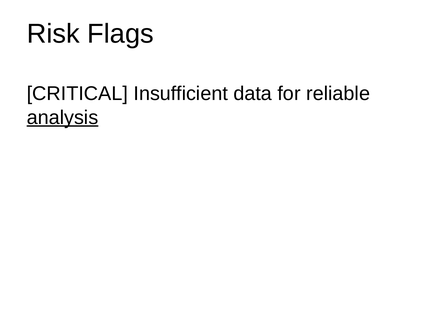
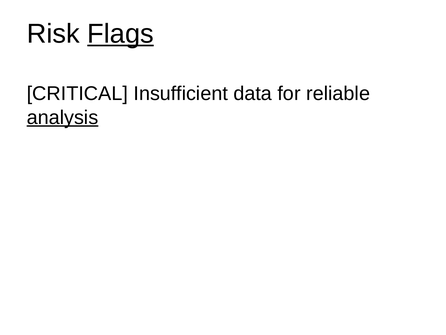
Flags underline: none -> present
